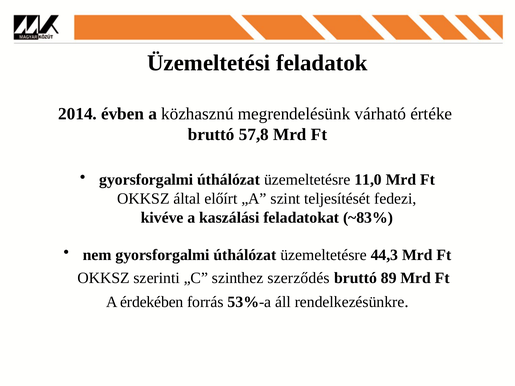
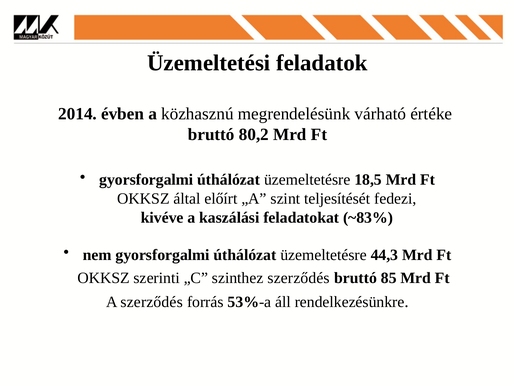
57,8: 57,8 -> 80,2
11,0: 11,0 -> 18,5
89: 89 -> 85
A érdekében: érdekében -> szerződés
